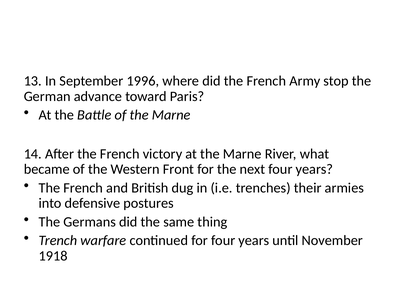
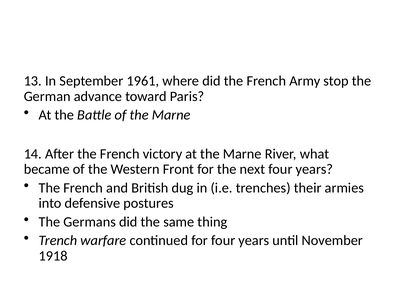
1996: 1996 -> 1961
